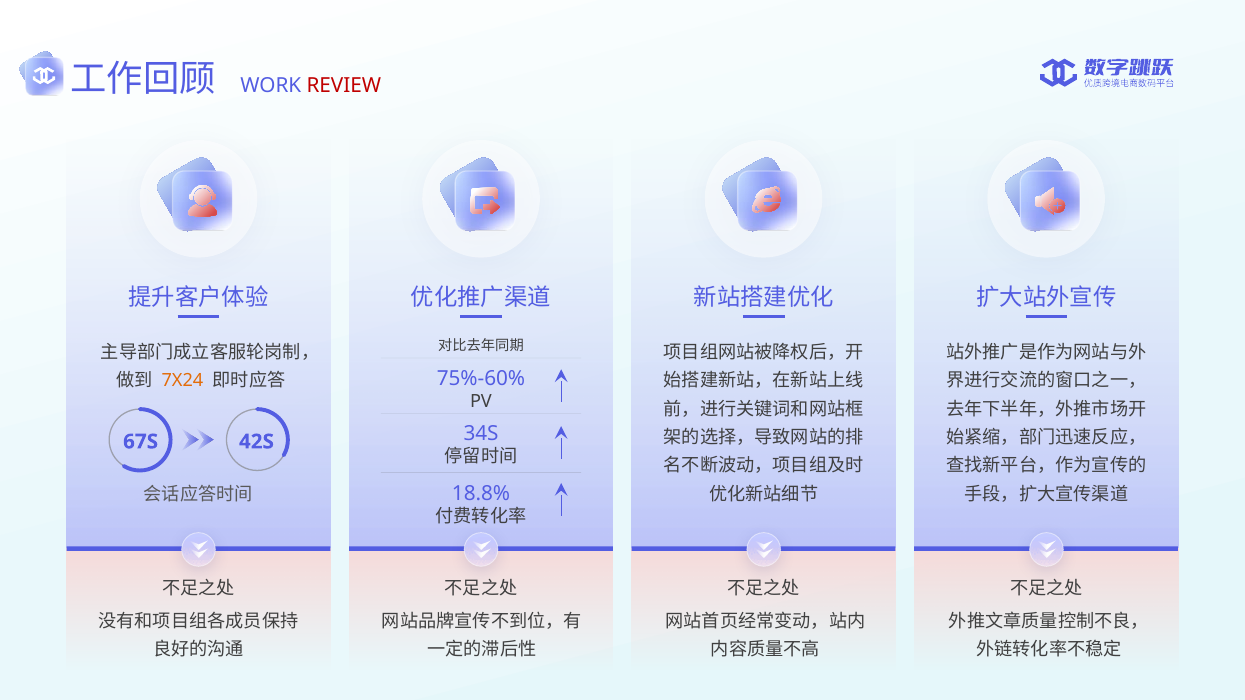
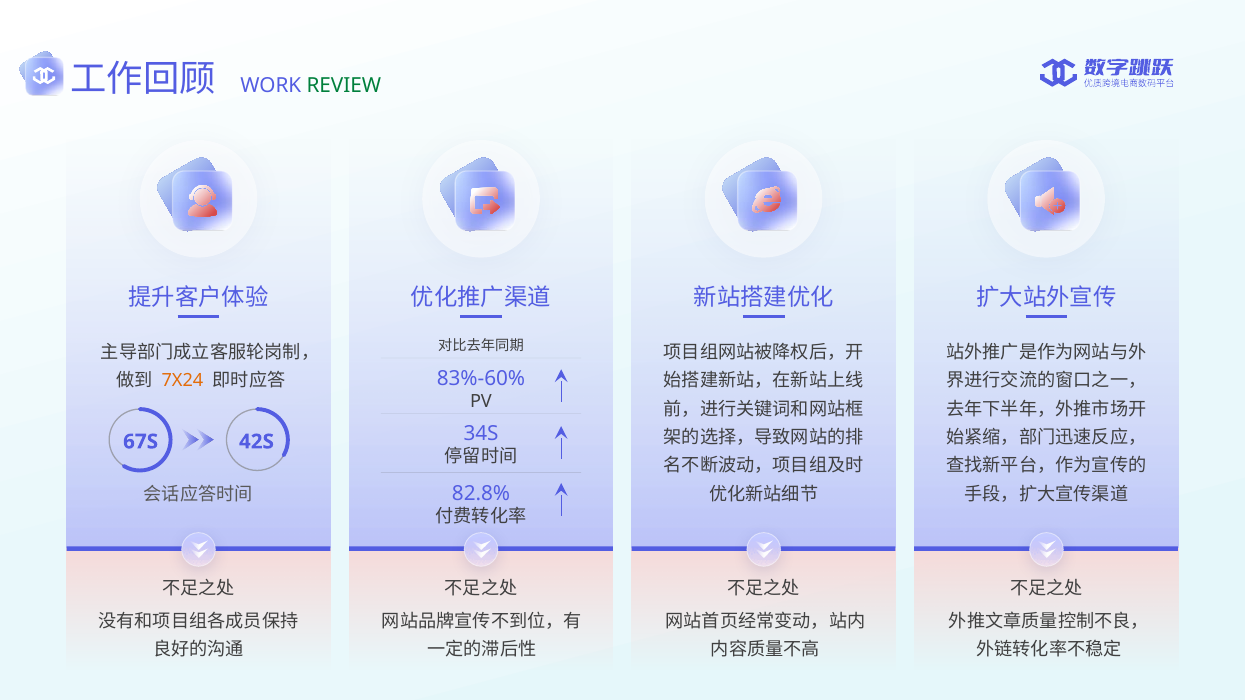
REVIEW colour: red -> green
75%-60%: 75%-60% -> 83%-60%
18.8%: 18.8% -> 82.8%
